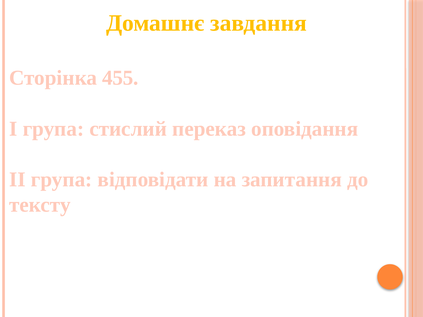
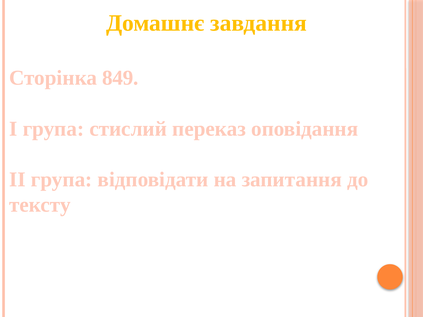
455: 455 -> 849
